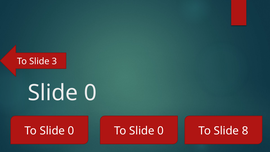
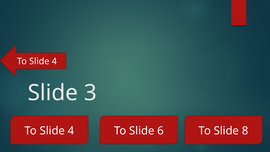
3 at (54, 61): 3 -> 4
0 at (90, 93): 0 -> 3
0 at (71, 131): 0 -> 4
0 at (161, 131): 0 -> 6
